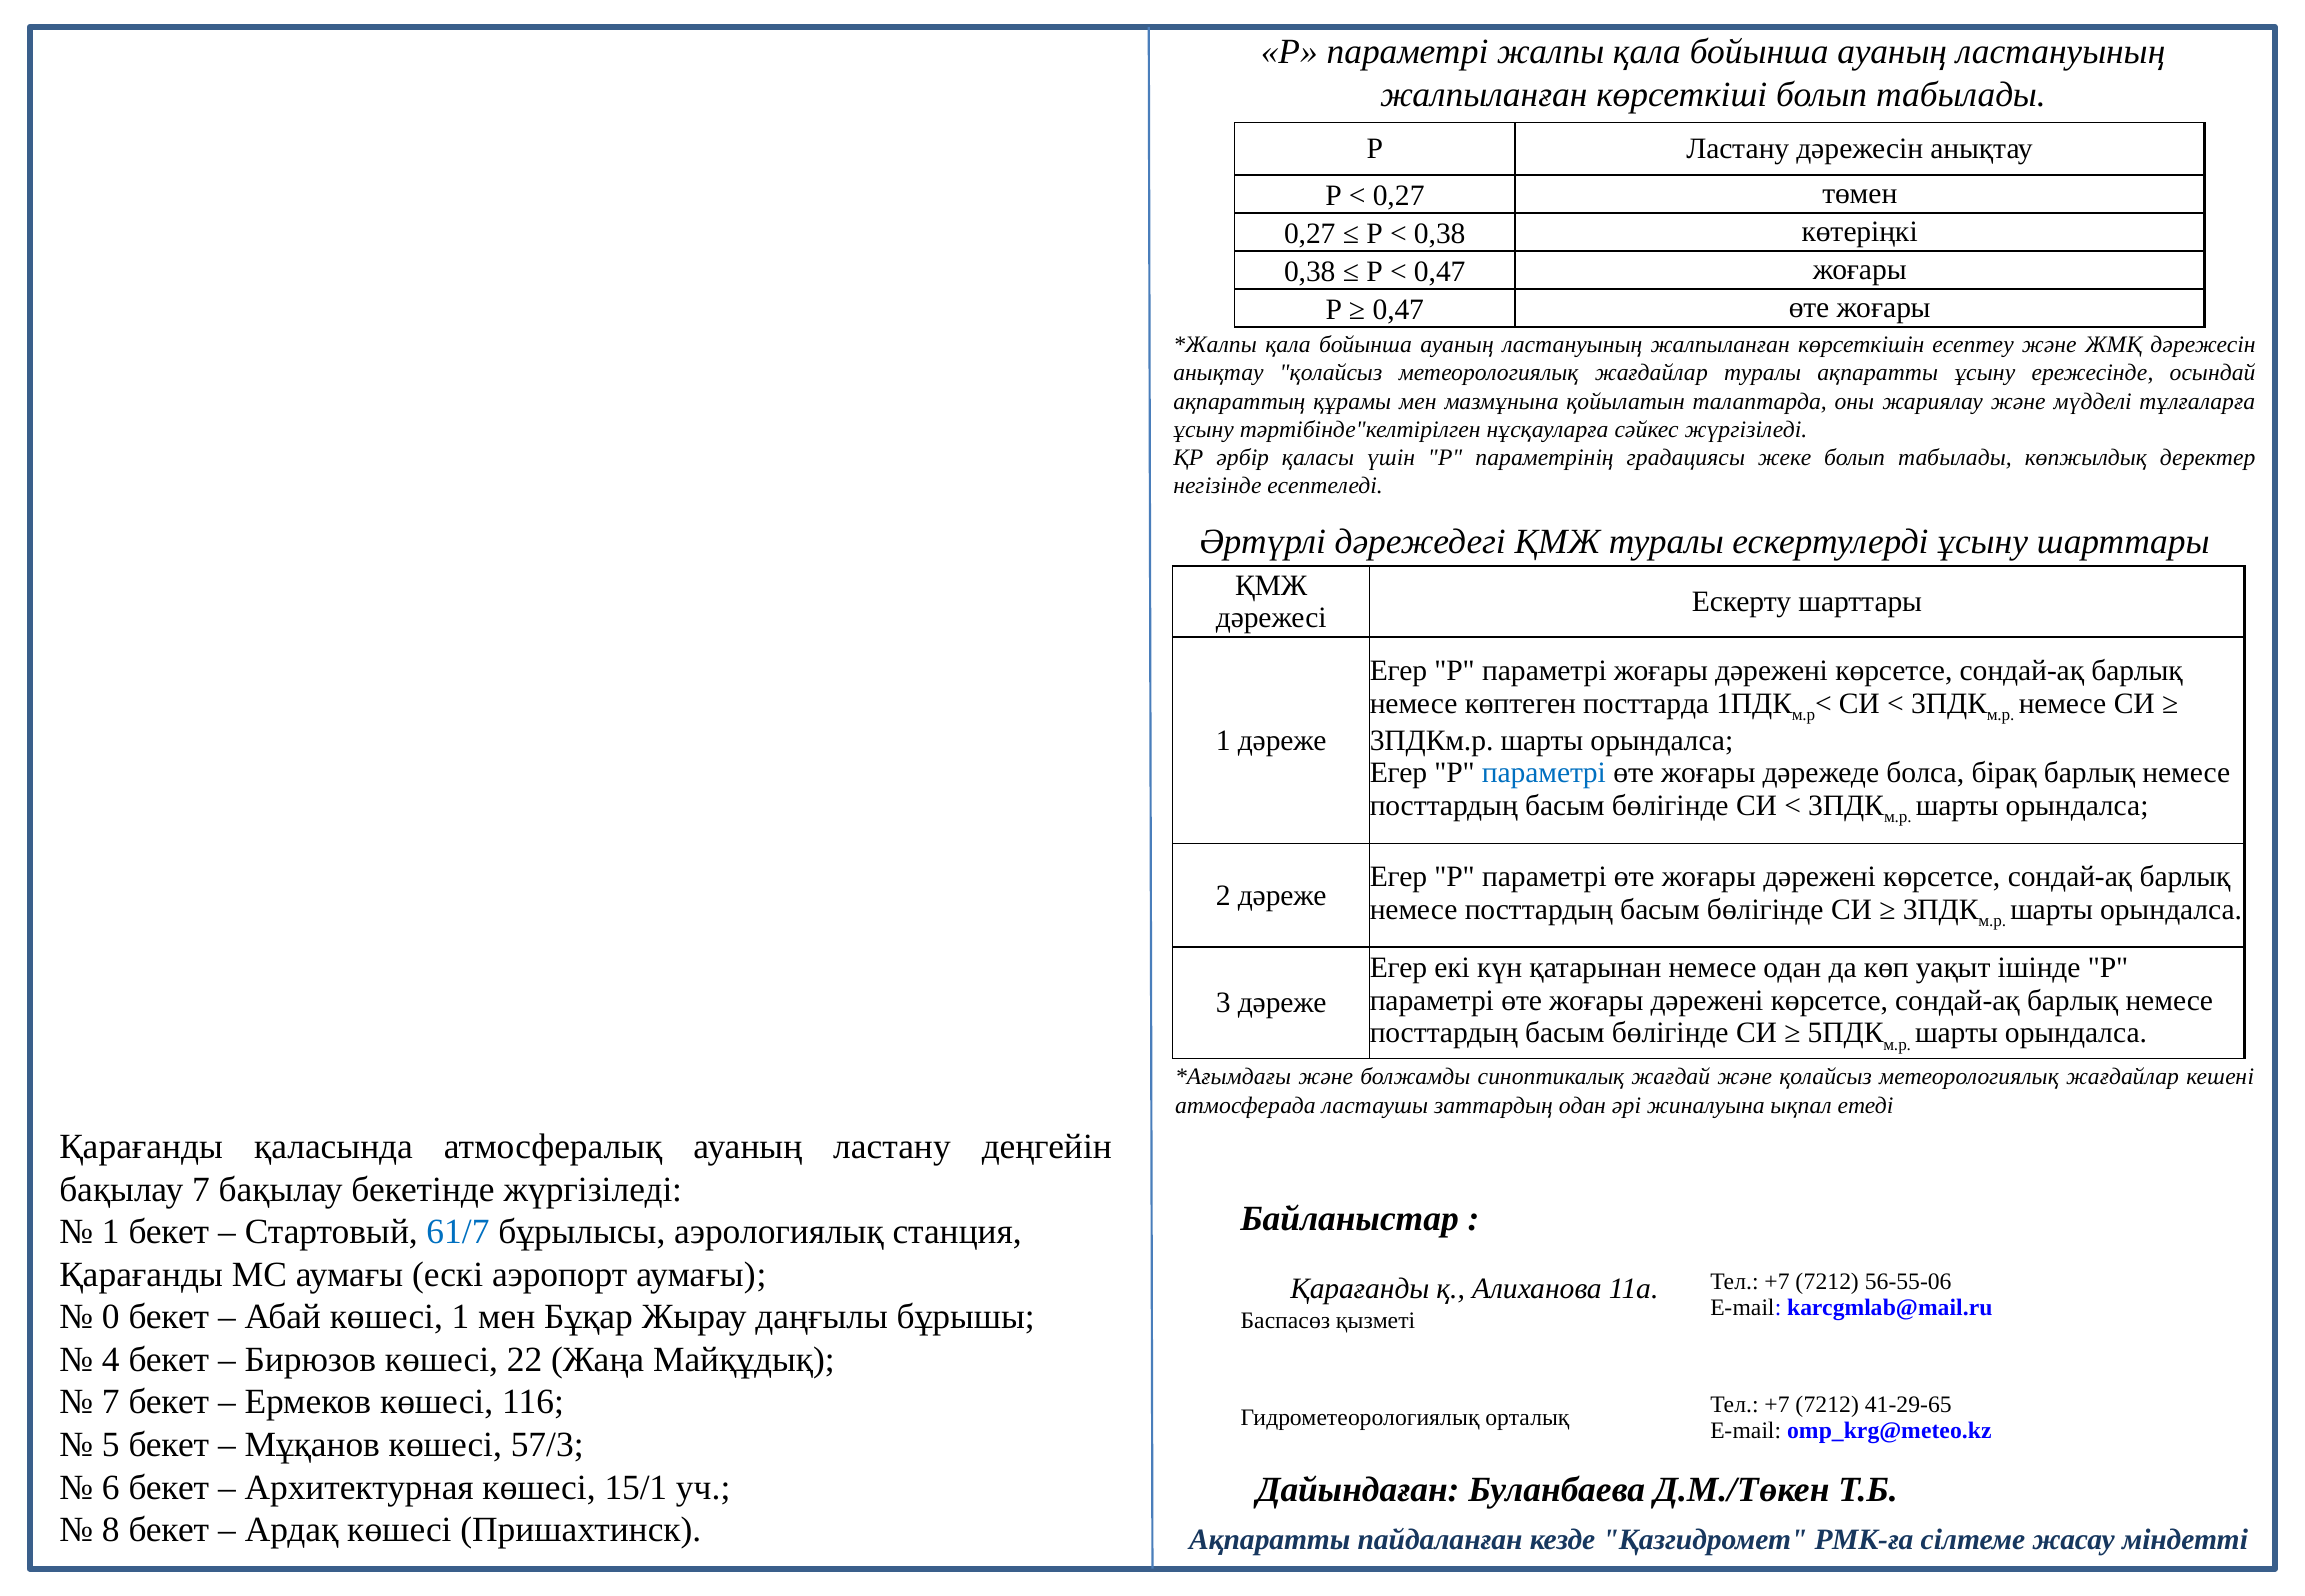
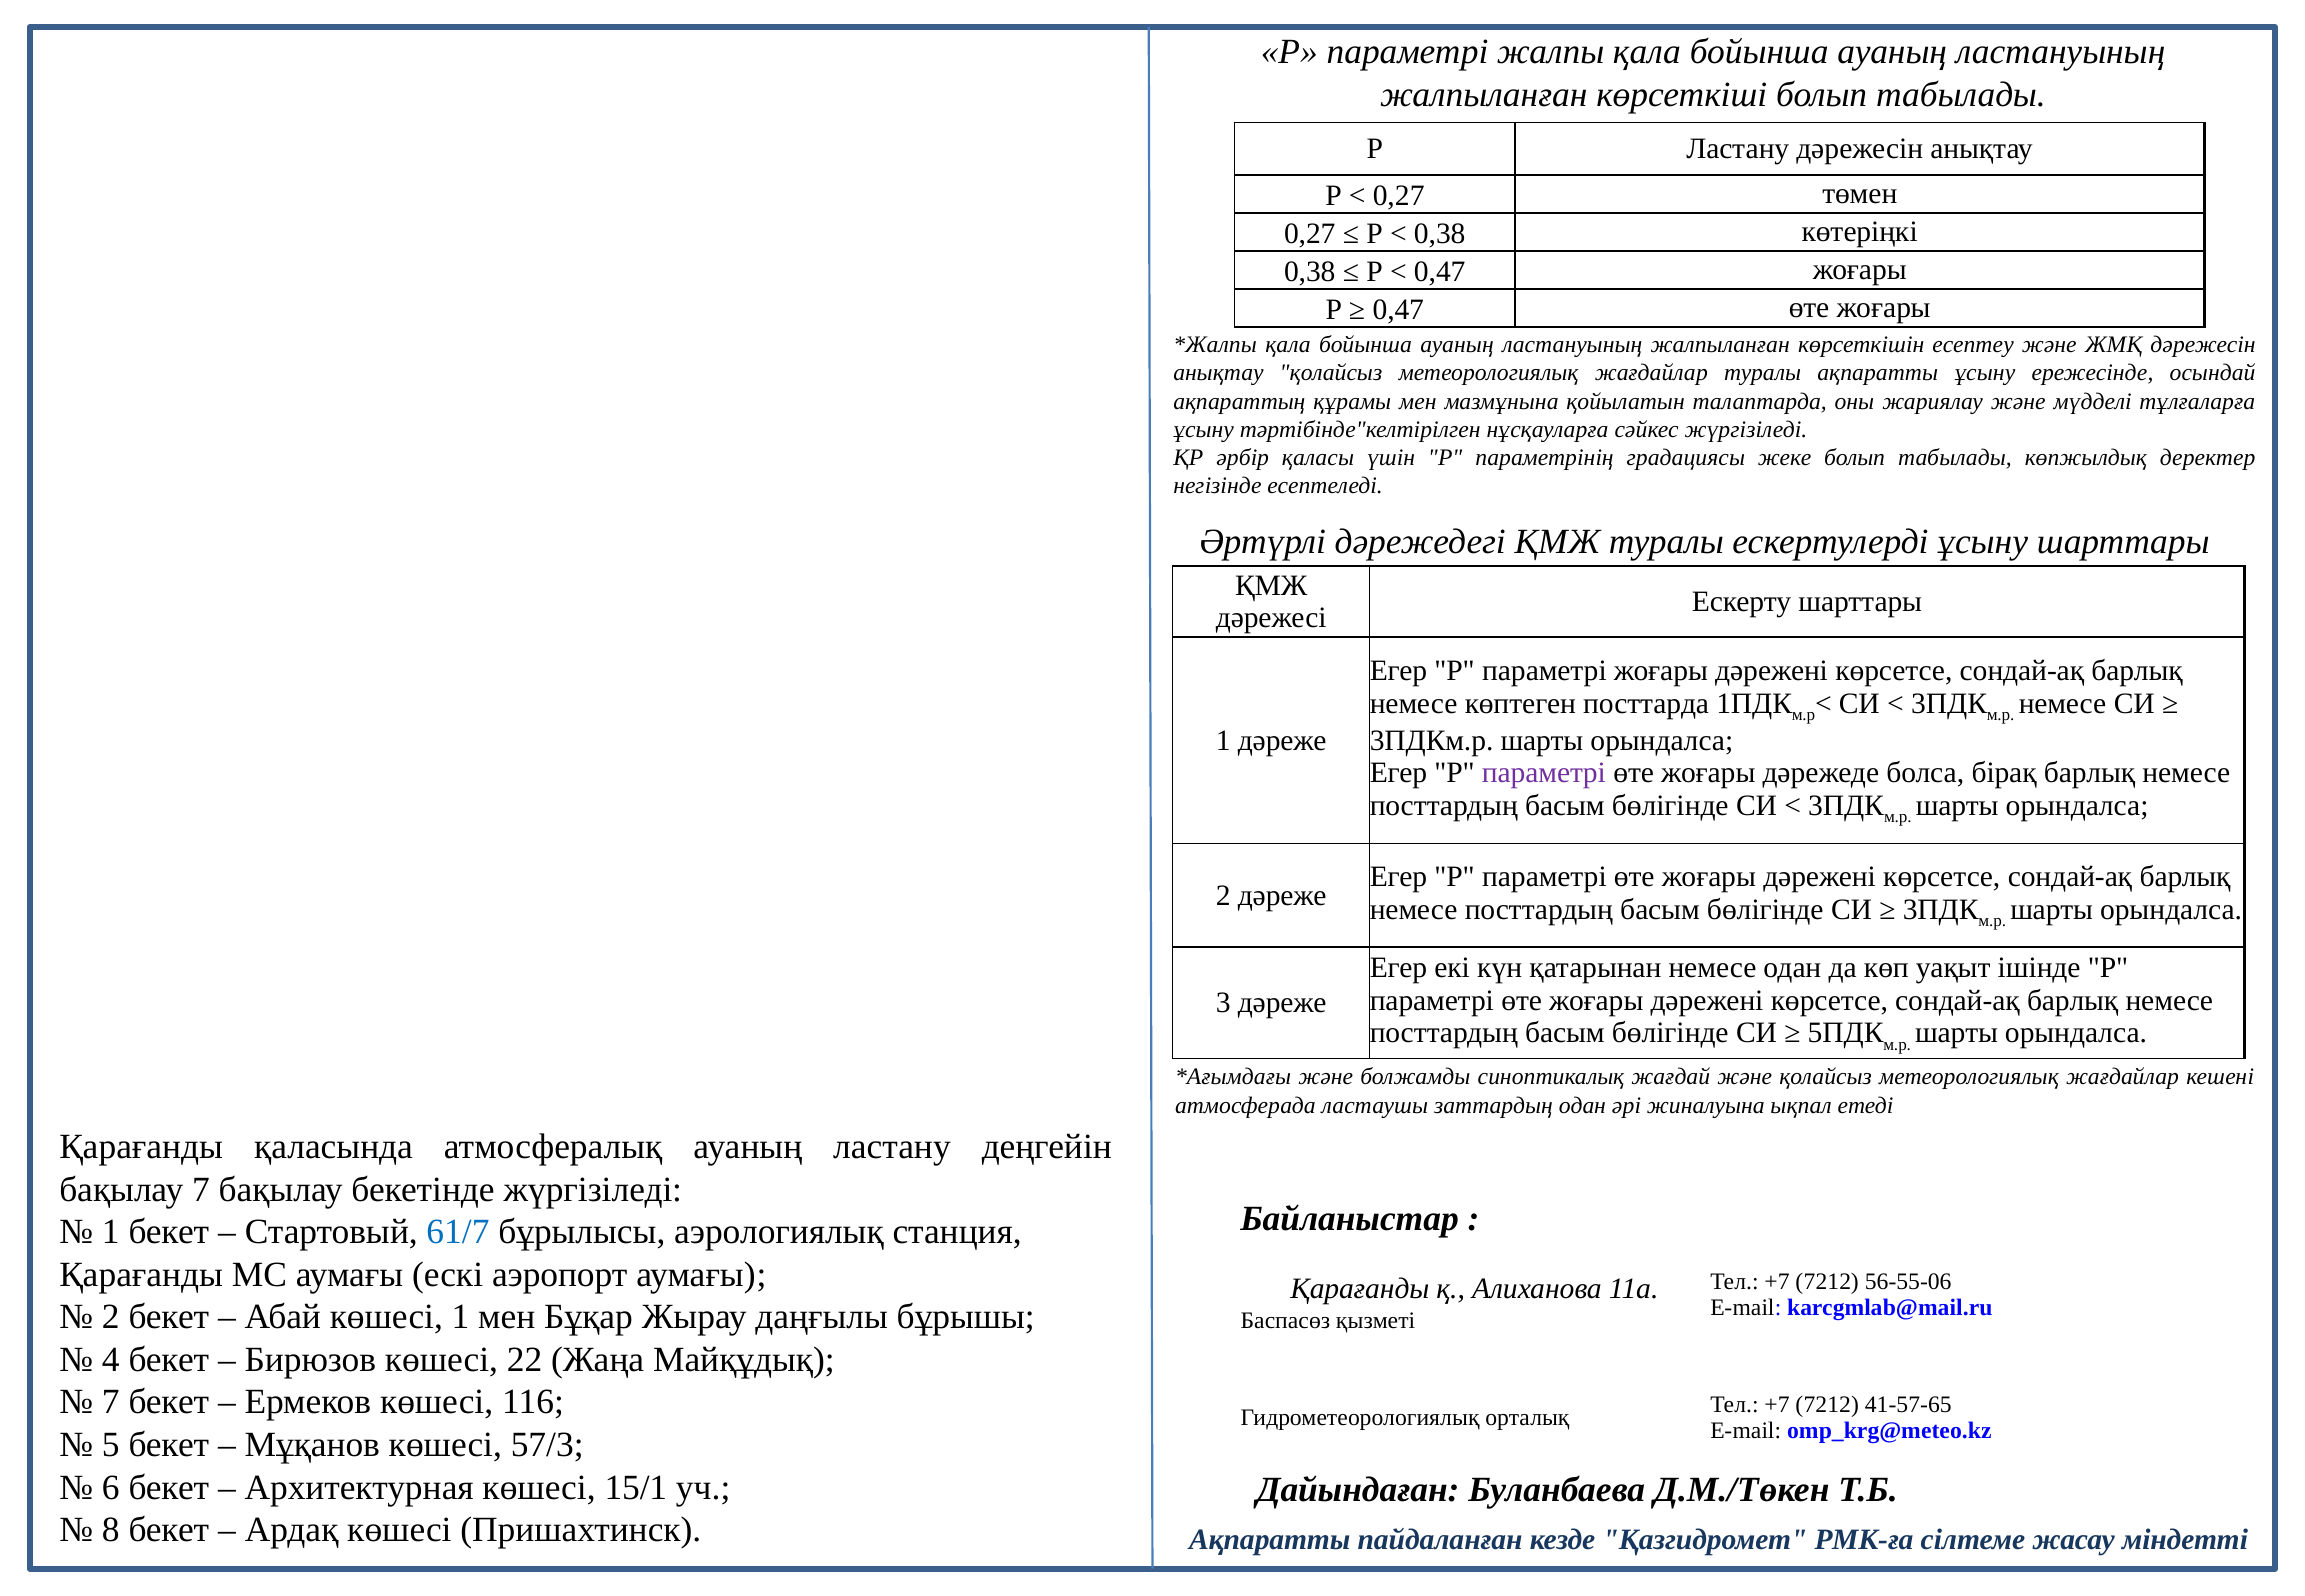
параметрі at (1544, 773) colour: blue -> purple
0 at (111, 1317): 0 -> 2
41-29-65: 41-29-65 -> 41-57-65
